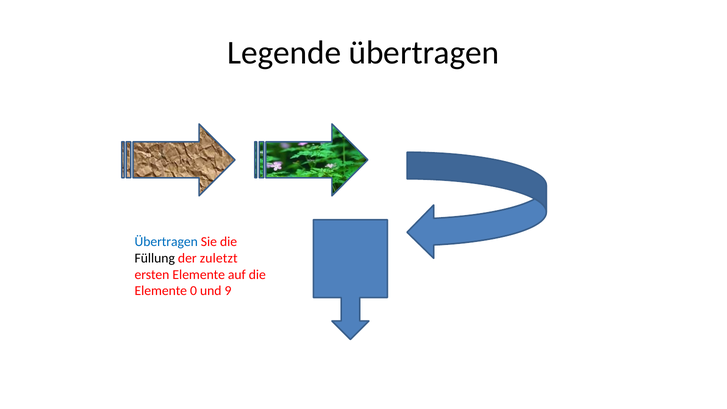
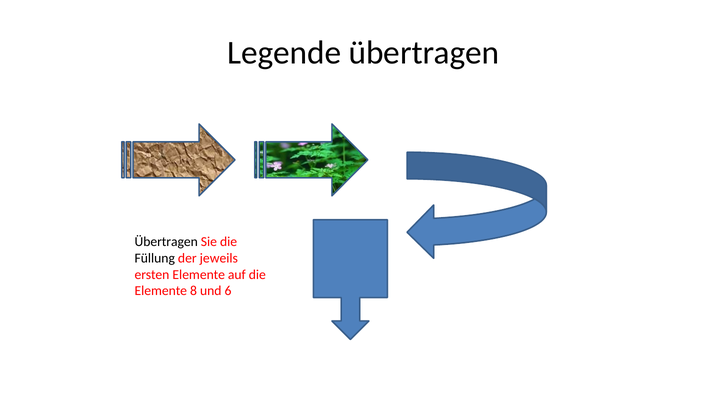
Übertragen at (166, 242) colour: blue -> black
zuletzt: zuletzt -> jeweils
0: 0 -> 8
9: 9 -> 6
